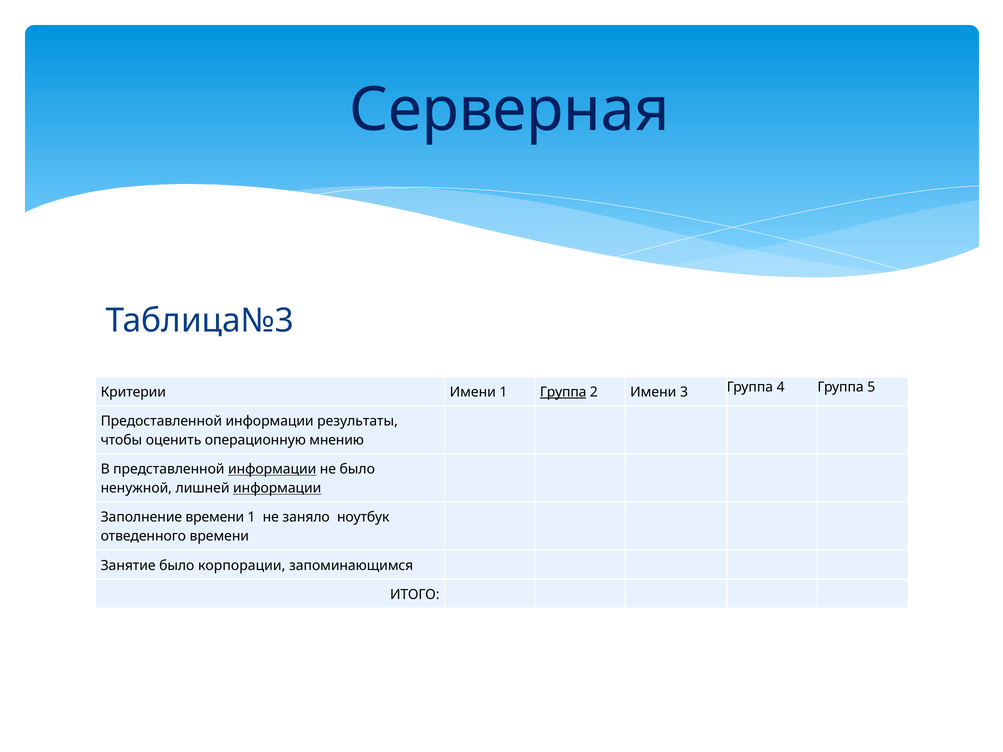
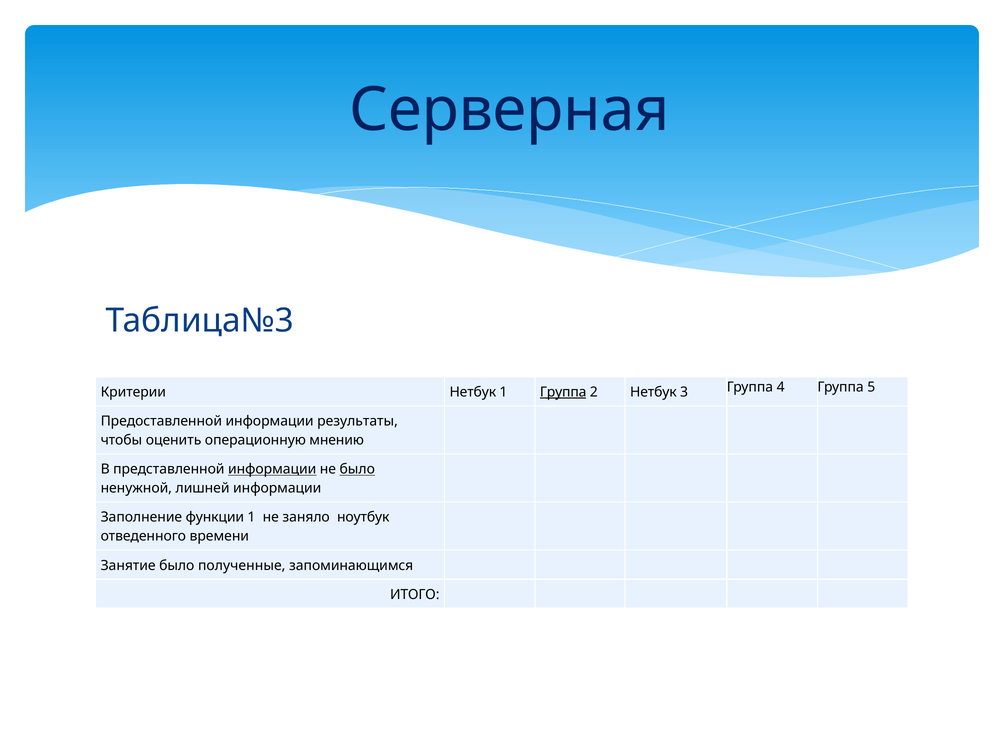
Критерии Имени: Имени -> Нетбук
2 Имени: Имени -> Нетбук
было at (357, 469) underline: none -> present
информации at (277, 488) underline: present -> none
Заполнение времени: времени -> функции
корпорации: корпорации -> полученные
